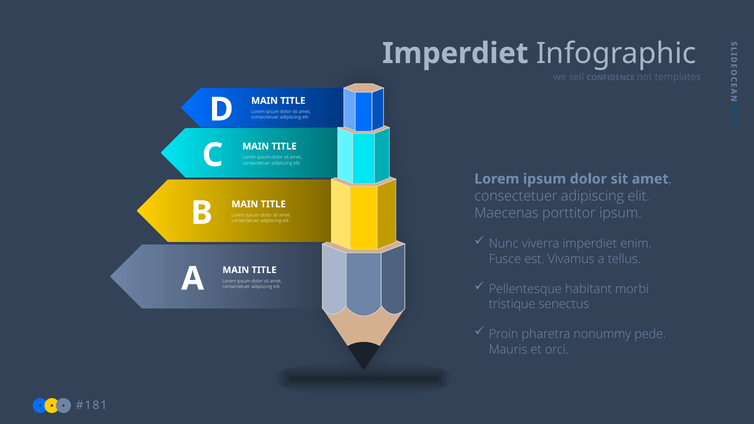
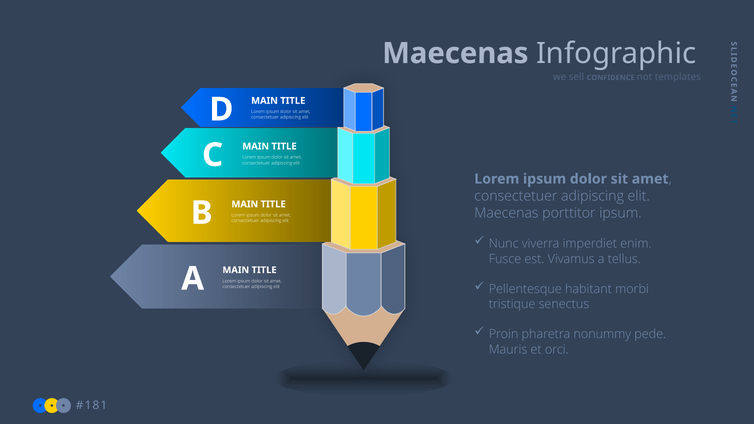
Imperdiet at (455, 53): Imperdiet -> Maecenas
